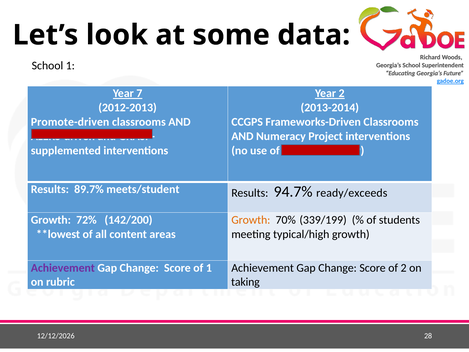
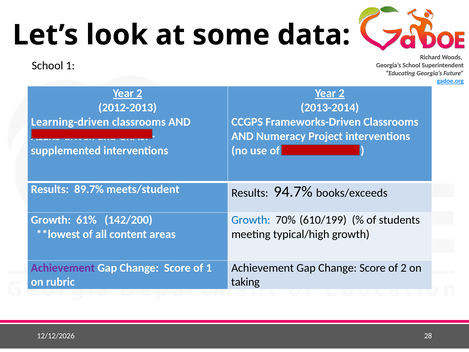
7 at (139, 93): 7 -> 2
Promote-driven: Promote-driven -> Learning-driven
ready/exceeds: ready/exceeds -> books/exceeds
72%: 72% -> 61%
Growth at (251, 220) colour: orange -> blue
339/199: 339/199 -> 610/199
